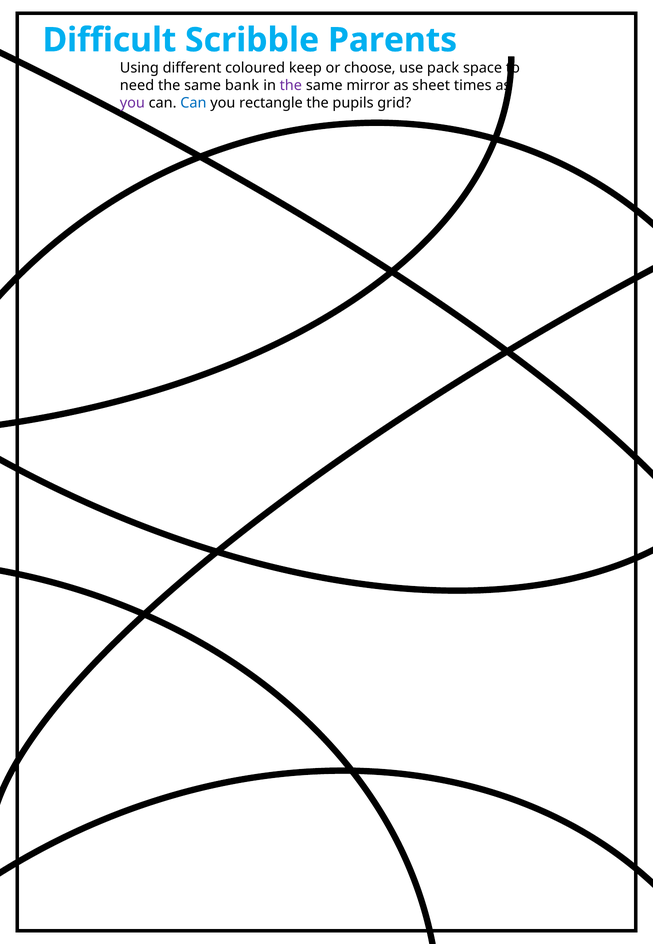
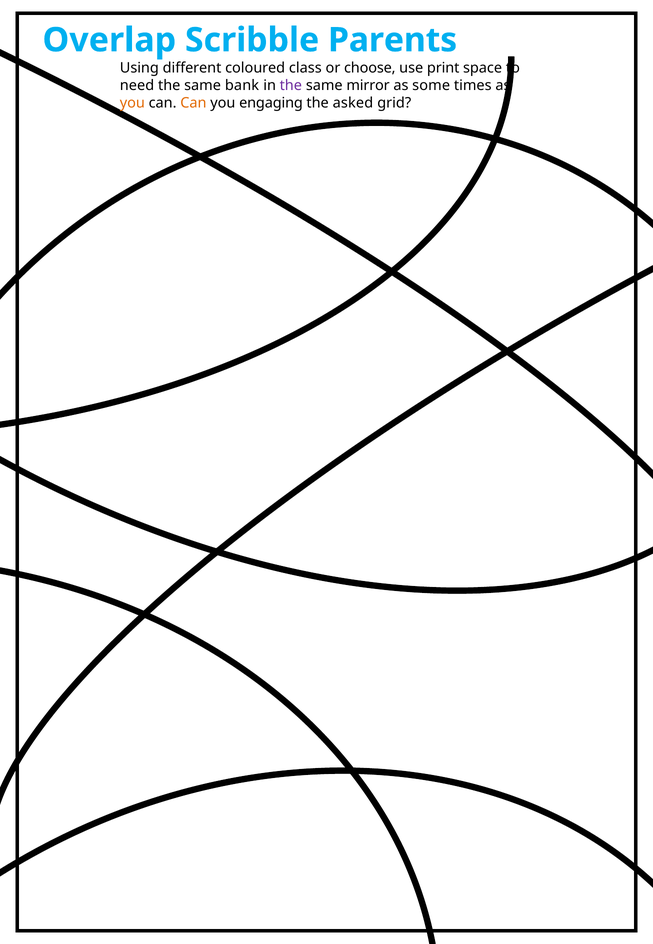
Difficult: Difficult -> Overlap
keep: keep -> class
pack: pack -> print
sheet: sheet -> some
you at (132, 103) colour: purple -> orange
Can at (193, 103) colour: blue -> orange
rectangle: rectangle -> engaging
pupils: pupils -> asked
